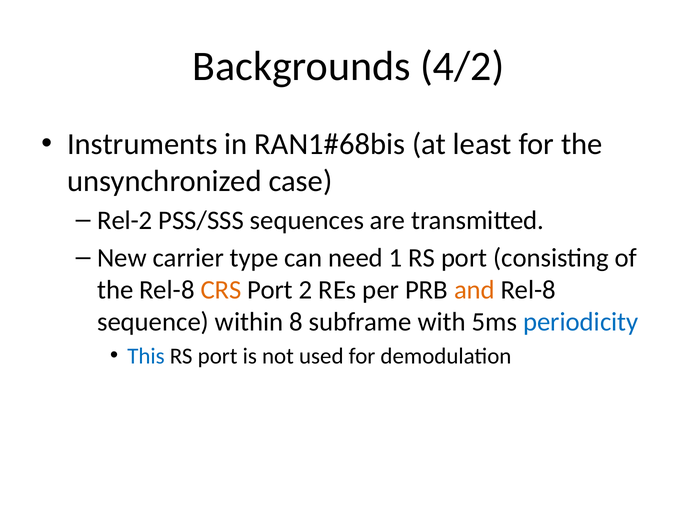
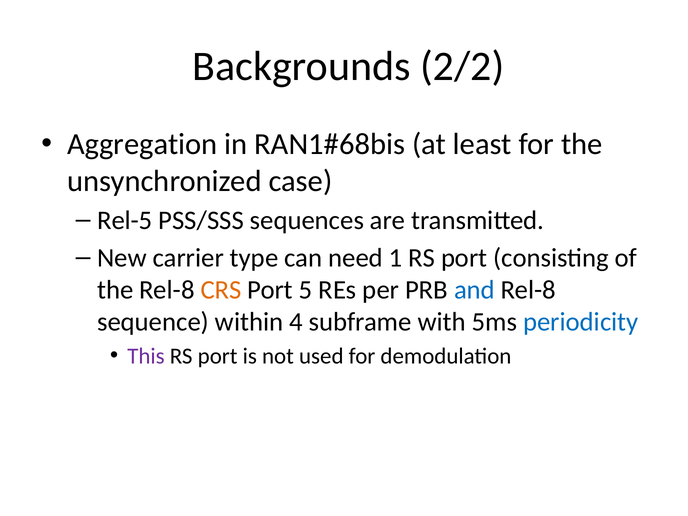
4/2: 4/2 -> 2/2
Instruments: Instruments -> Aggregation
Rel-2: Rel-2 -> Rel-5
2: 2 -> 5
and colour: orange -> blue
8: 8 -> 4
This colour: blue -> purple
